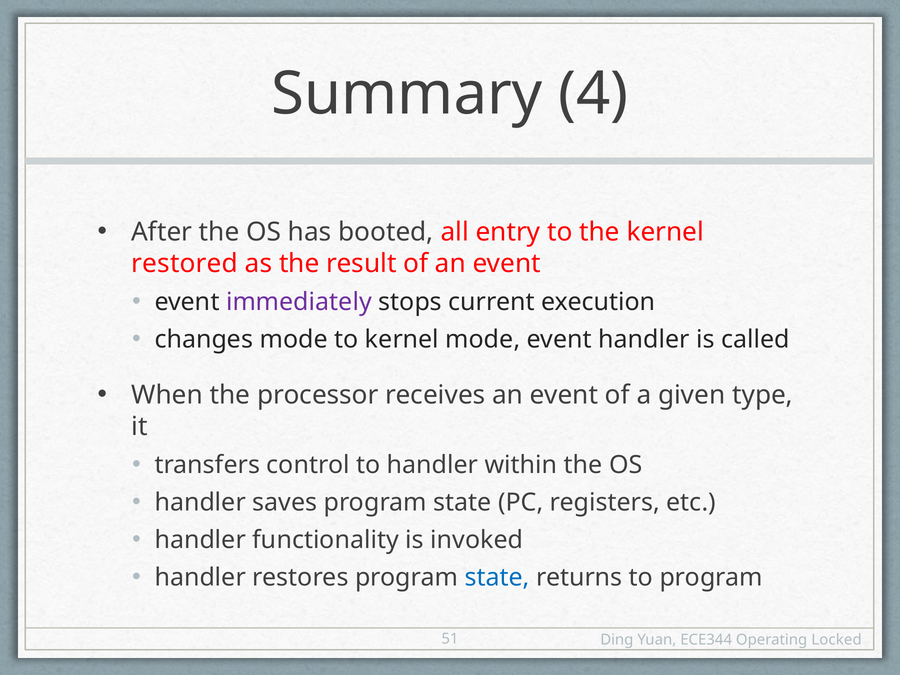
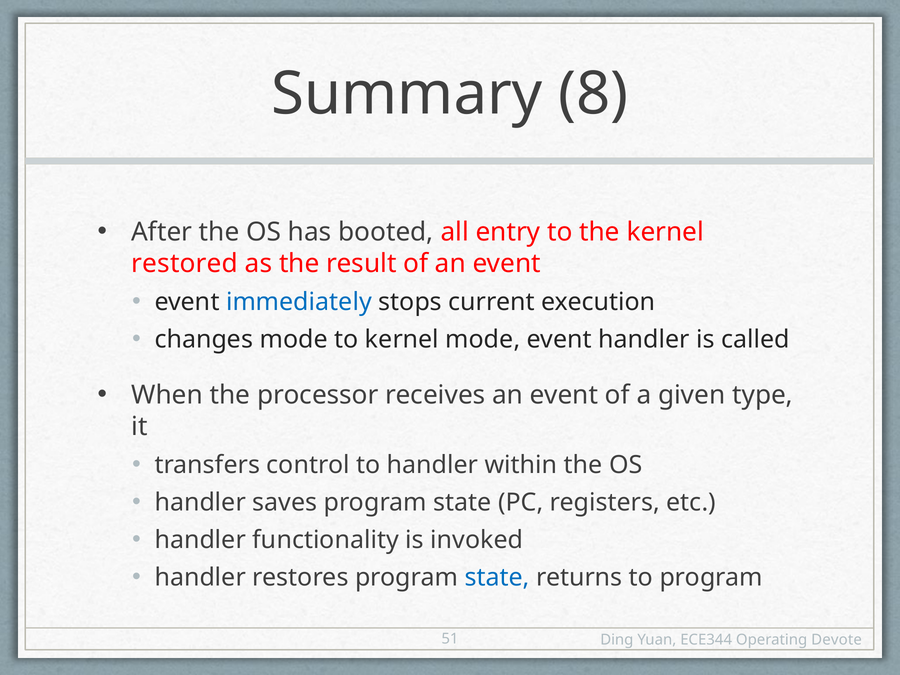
4: 4 -> 8
immediately colour: purple -> blue
Locked: Locked -> Devote
